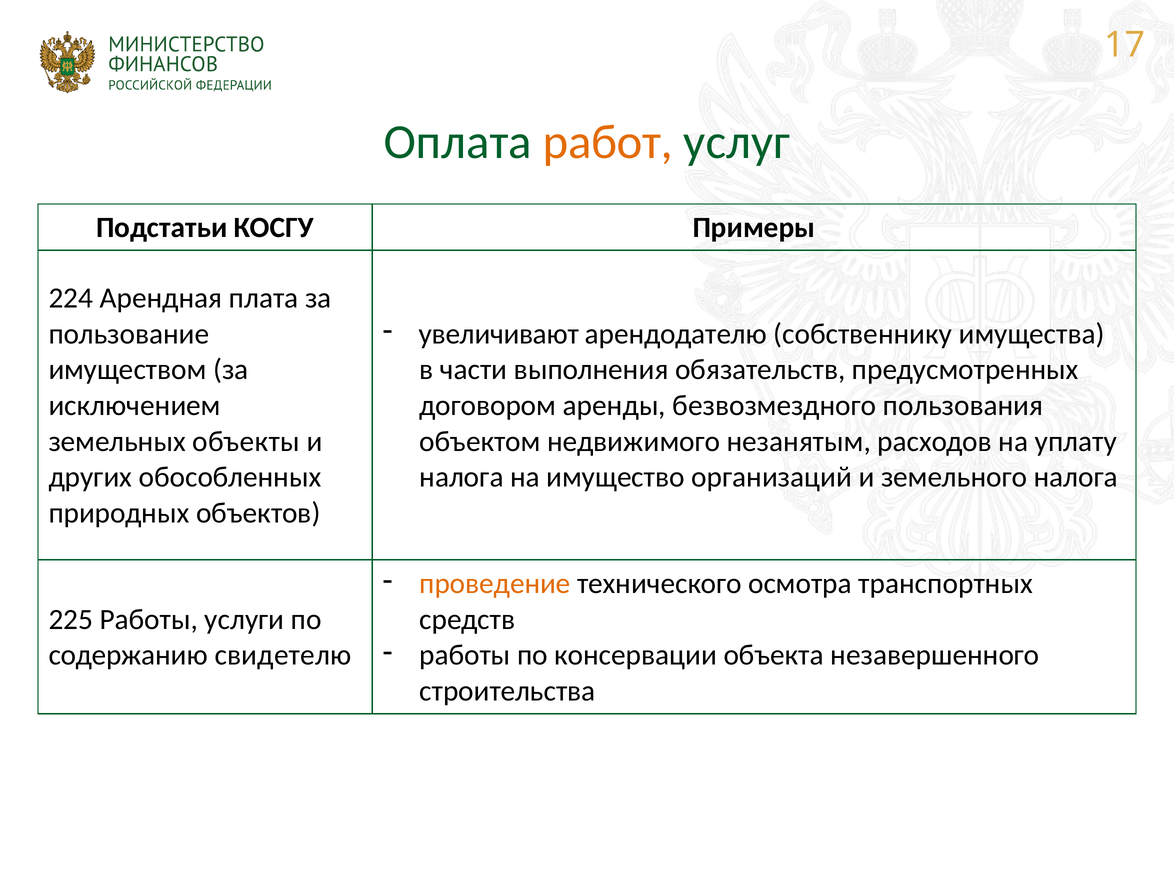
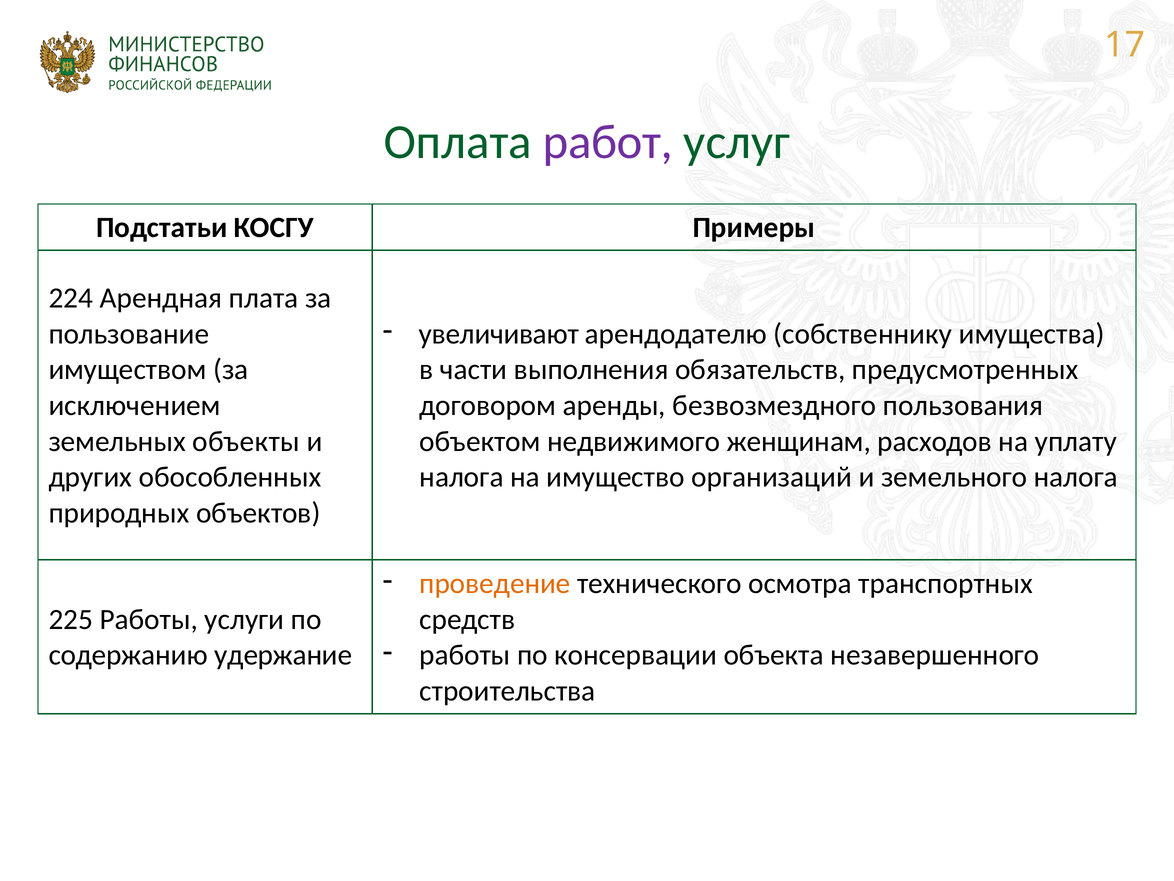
работ colour: orange -> purple
незанятым: незанятым -> женщинам
свидетелю: свидетелю -> удержание
